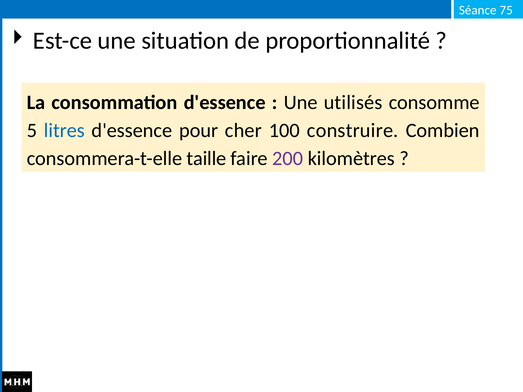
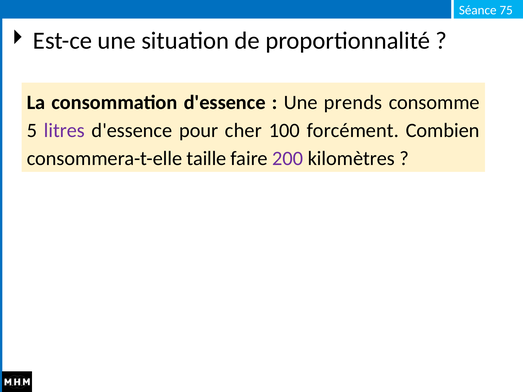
utilisés: utilisés -> prends
litres colour: blue -> purple
construire: construire -> forcément
